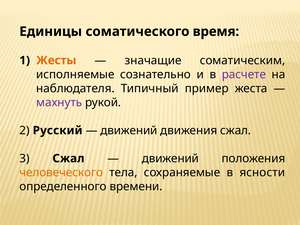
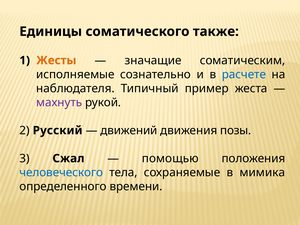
время: время -> также
расчете colour: purple -> blue
движения сжал: сжал -> позы
движений at (170, 158): движений -> помощью
человеческого colour: orange -> blue
ясности: ясности -> мимика
